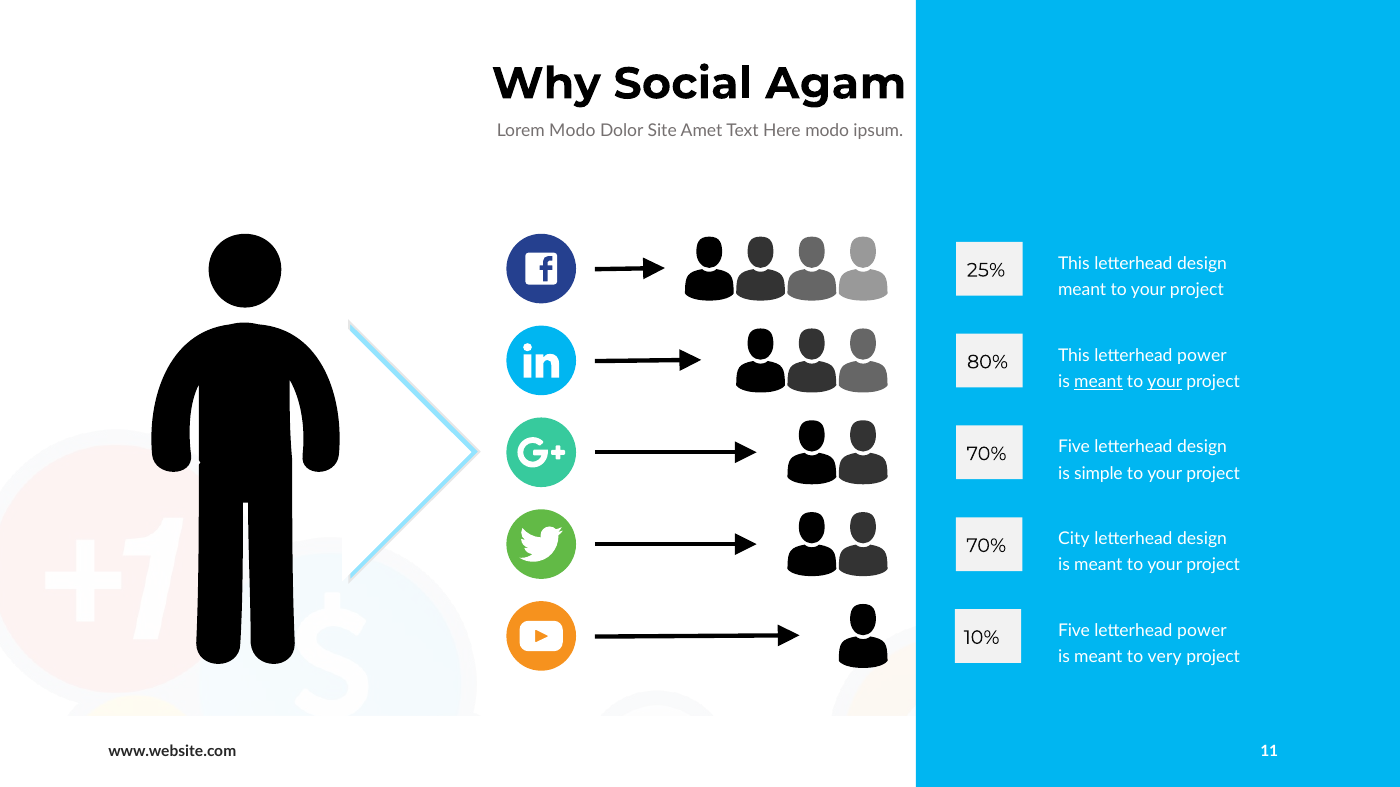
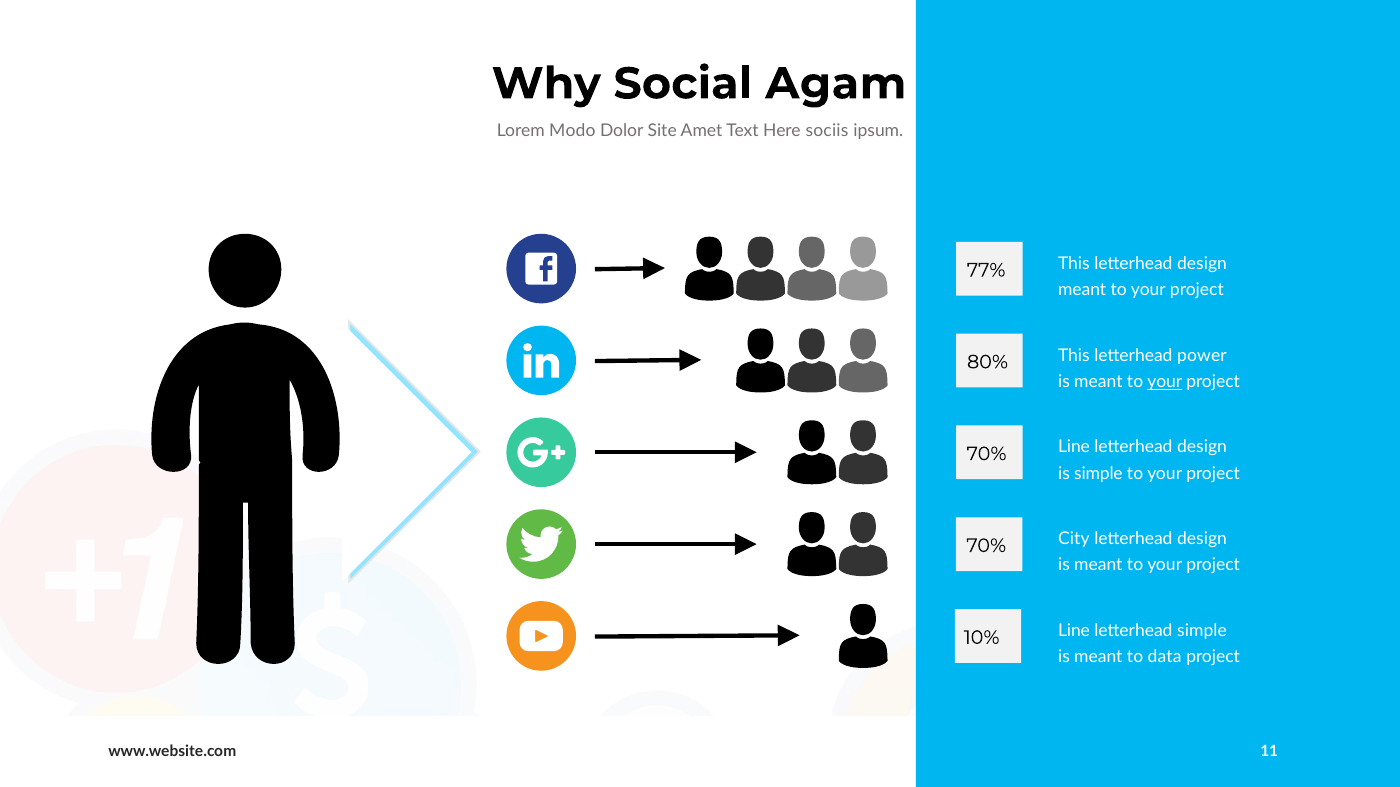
Here modo: modo -> sociis
25%: 25% -> 77%
meant at (1098, 382) underline: present -> none
Five at (1074, 447): Five -> Line
Five at (1074, 631): Five -> Line
power at (1202, 631): power -> simple
very: very -> data
